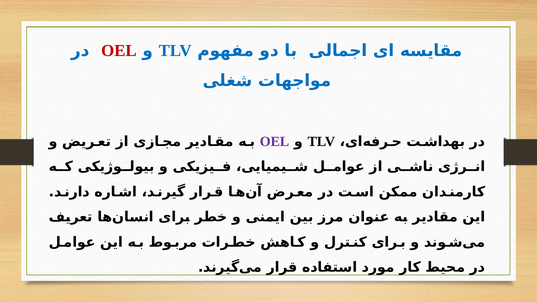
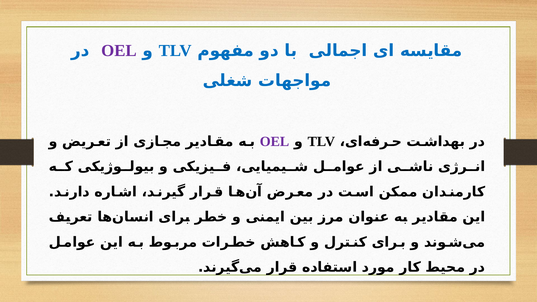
OEL at (119, 51) colour: red -> purple
